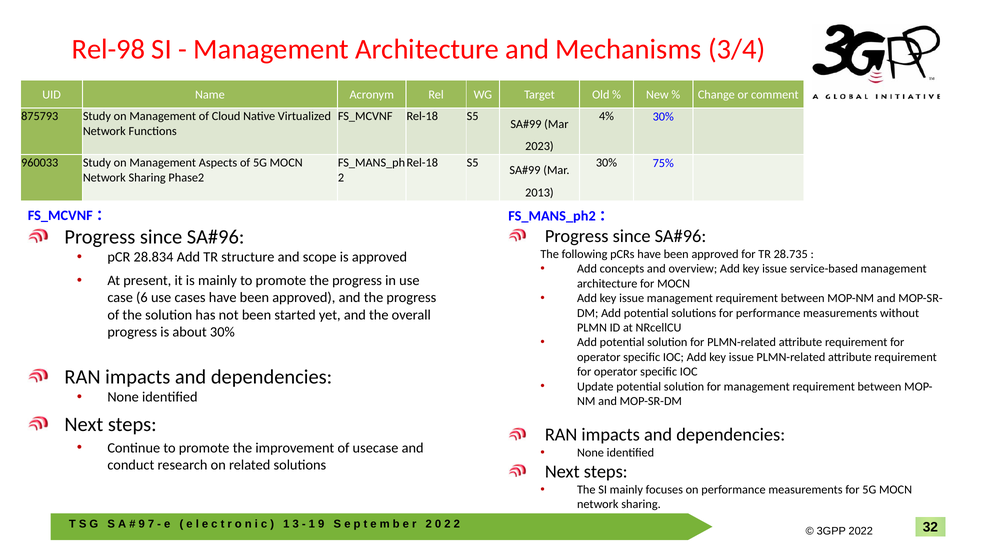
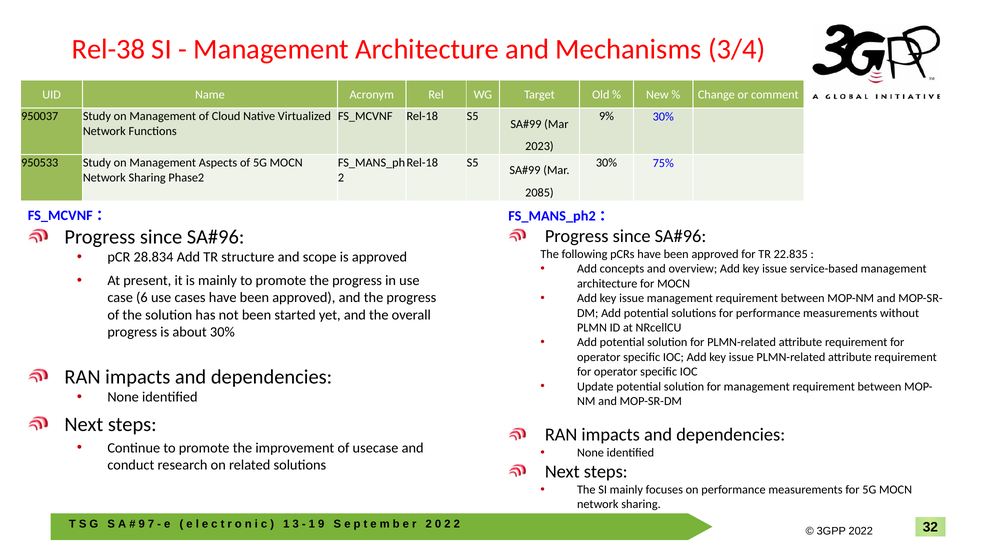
Rel-98: Rel-98 -> Rel-38
875793: 875793 -> 950037
4%: 4% -> 9%
960033: 960033 -> 950533
2013: 2013 -> 2085
28.735: 28.735 -> 22.835
